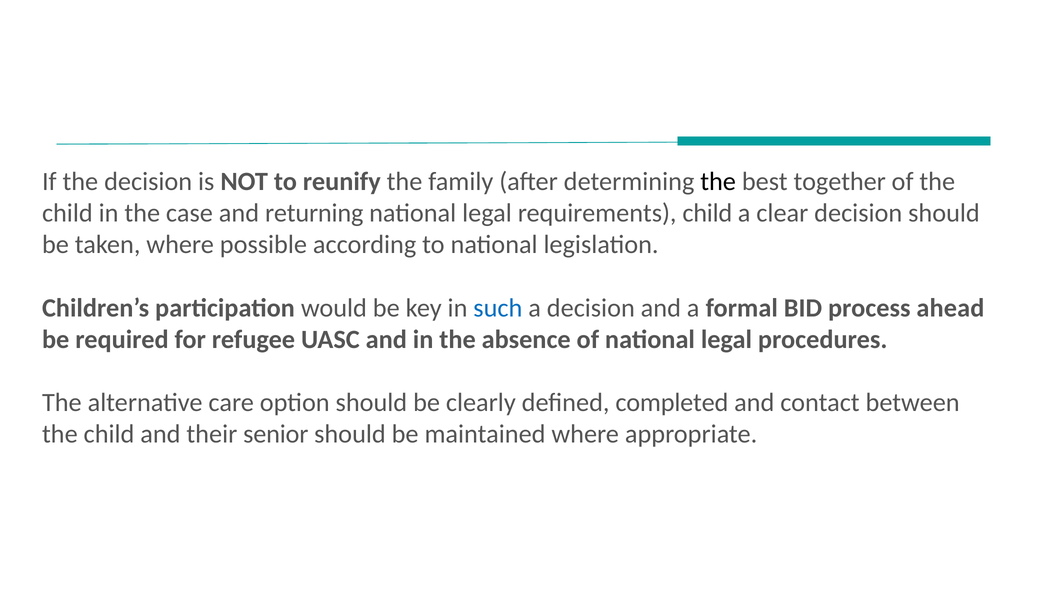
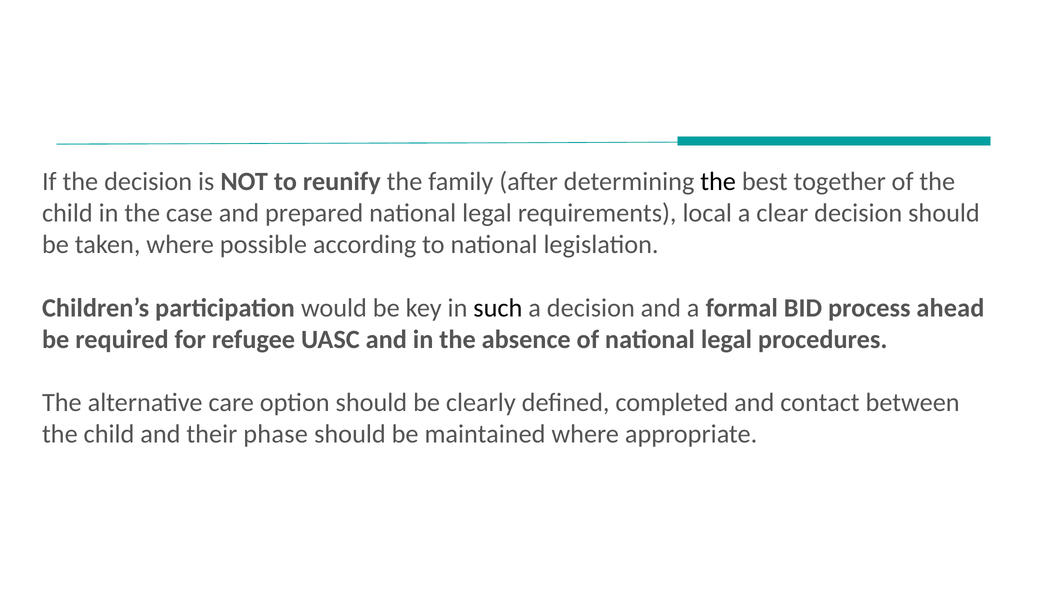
returning: returning -> prepared
requirements child: child -> local
such colour: blue -> black
senior: senior -> phase
